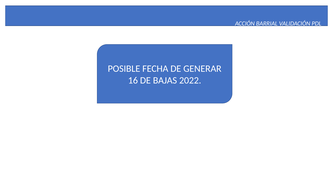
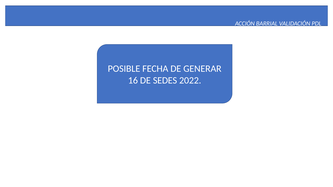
BAJAS: BAJAS -> SEDES
